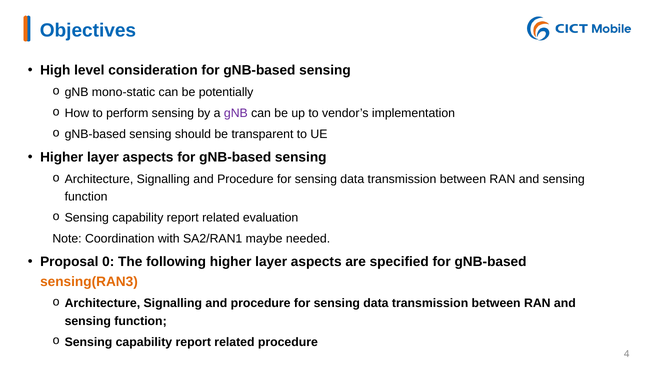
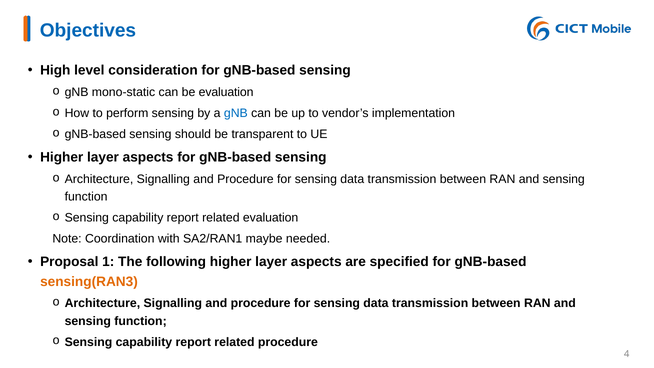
be potentially: potentially -> evaluation
gNB at (236, 113) colour: purple -> blue
0: 0 -> 1
